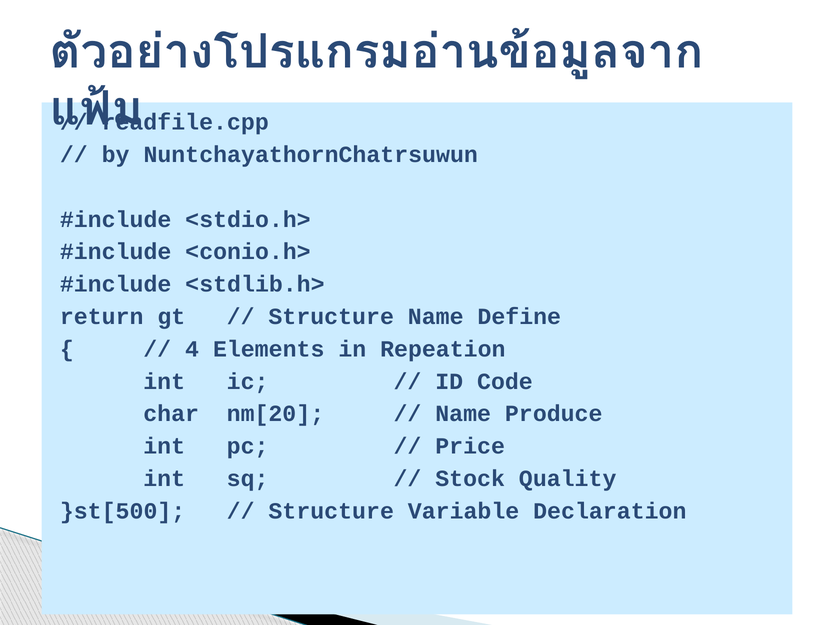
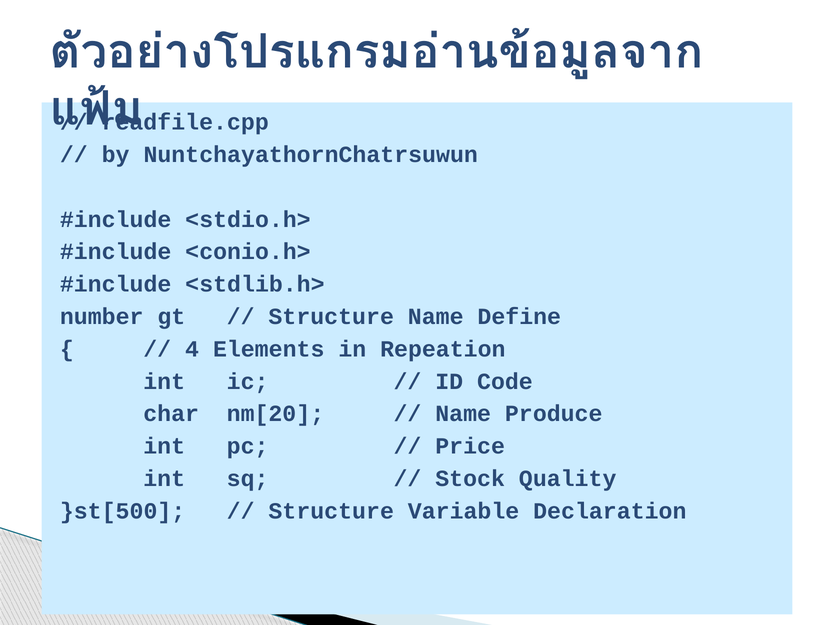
return: return -> number
